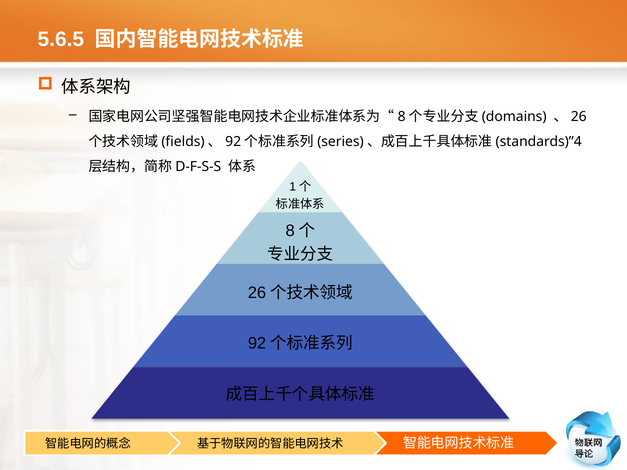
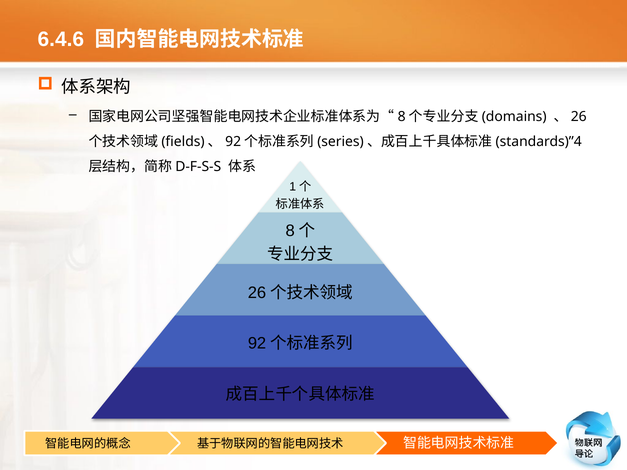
5.6.5: 5.6.5 -> 6.4.6
